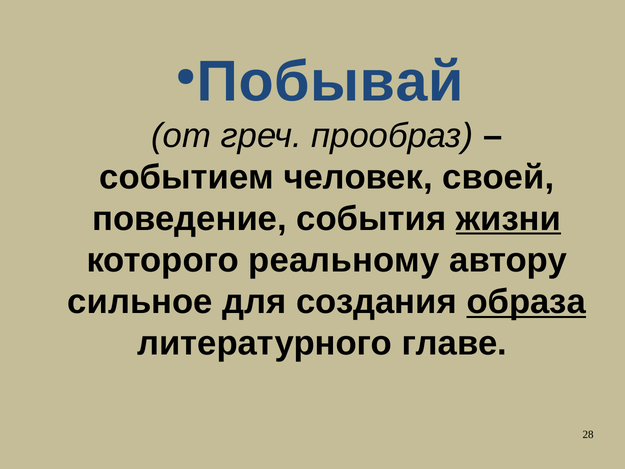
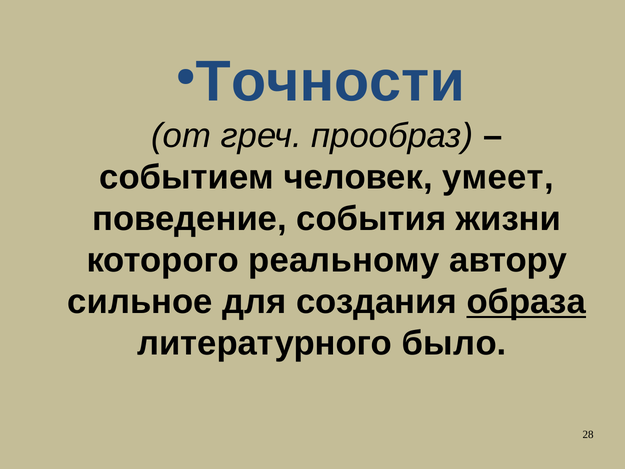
Побывай: Побывай -> Точности
своей: своей -> умеет
жизни underline: present -> none
главе: главе -> было
